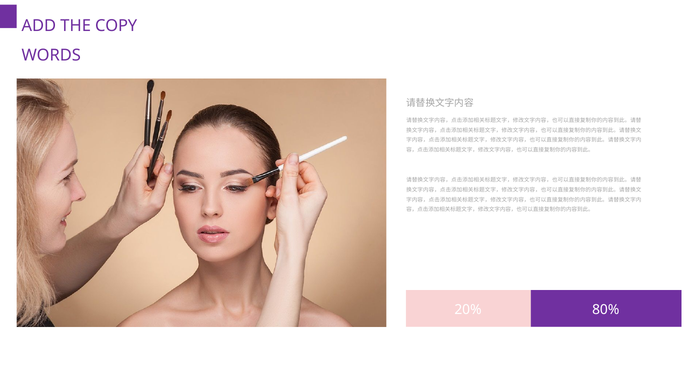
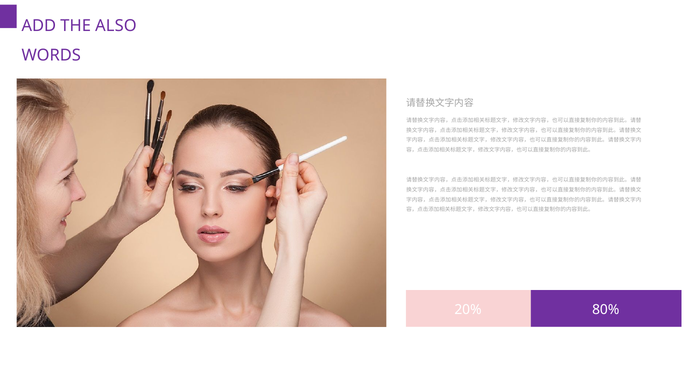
COPY: COPY -> ALSO
